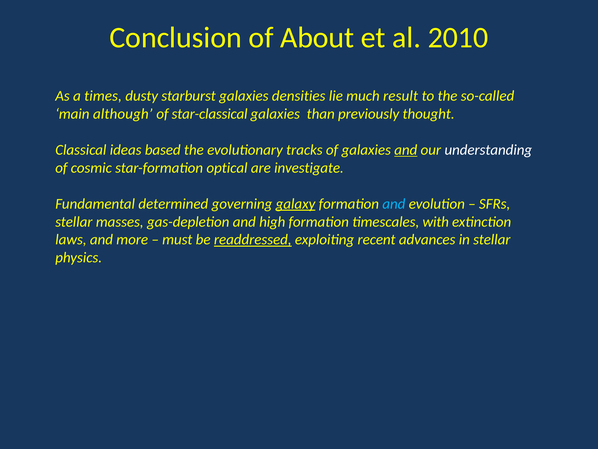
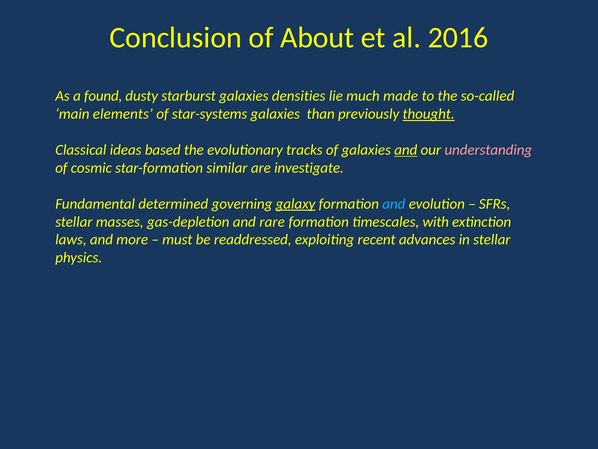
2010: 2010 -> 2016
times: times -> found
result: result -> made
although: although -> elements
star-classical: star-classical -> star-systems
thought underline: none -> present
understanding colour: white -> pink
optical: optical -> similar
high: high -> rare
readdressed underline: present -> none
